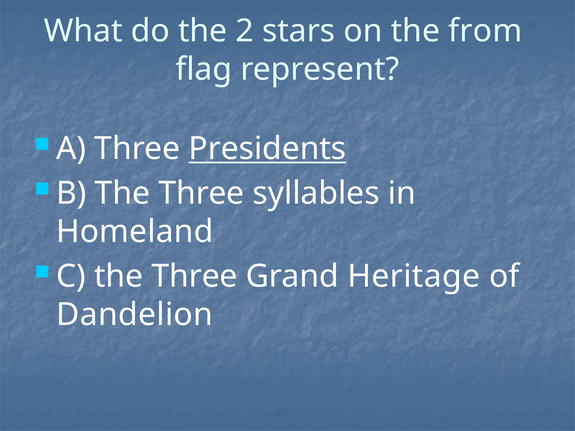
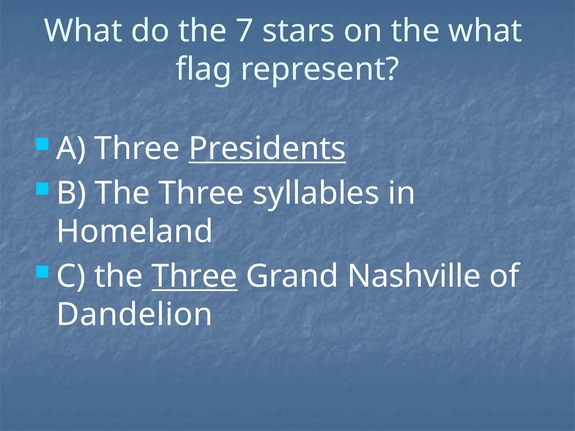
2: 2 -> 7
the from: from -> what
Three at (195, 277) underline: none -> present
Heritage: Heritage -> Nashville
